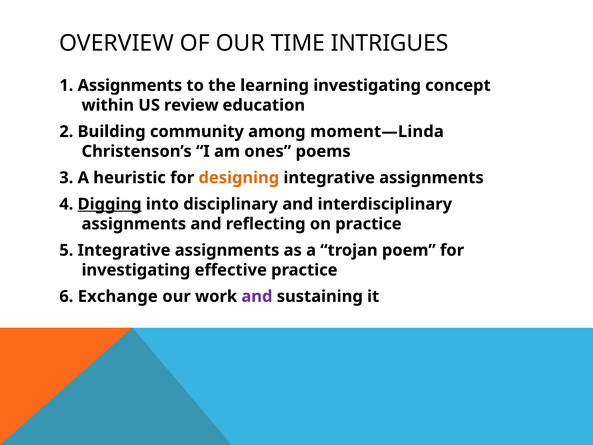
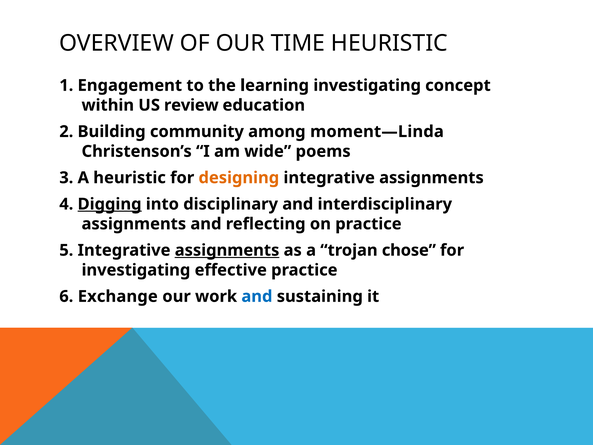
TIME INTRIGUES: INTRIGUES -> HEURISTIC
1 Assignments: Assignments -> Engagement
ones: ones -> wide
assignments at (227, 250) underline: none -> present
poem: poem -> chose
and at (257, 296) colour: purple -> blue
